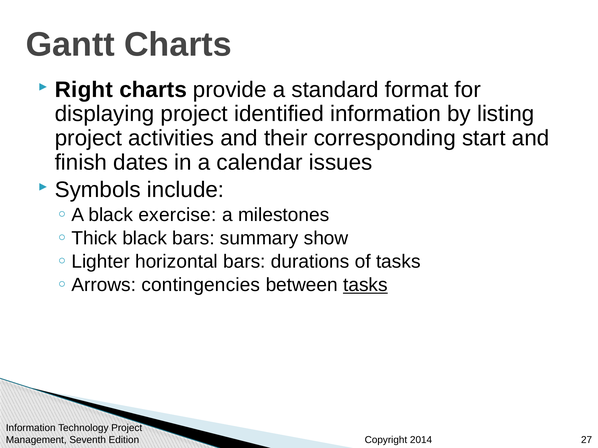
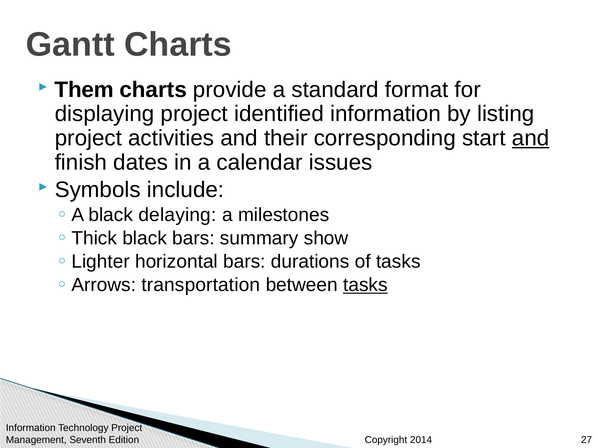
Right: Right -> Them
and at (531, 138) underline: none -> present
exercise: exercise -> delaying
contingencies: contingencies -> transportation
